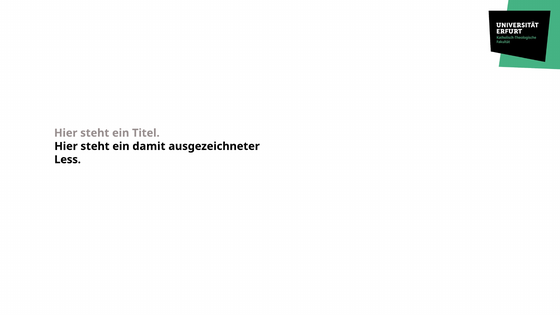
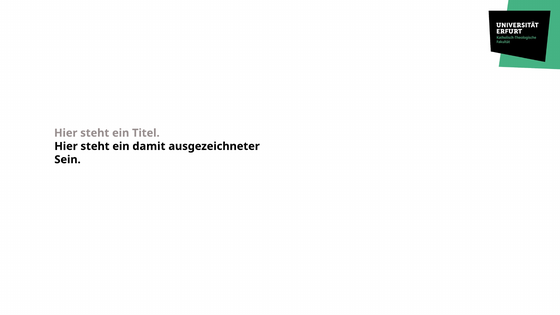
Less: Less -> Sein
